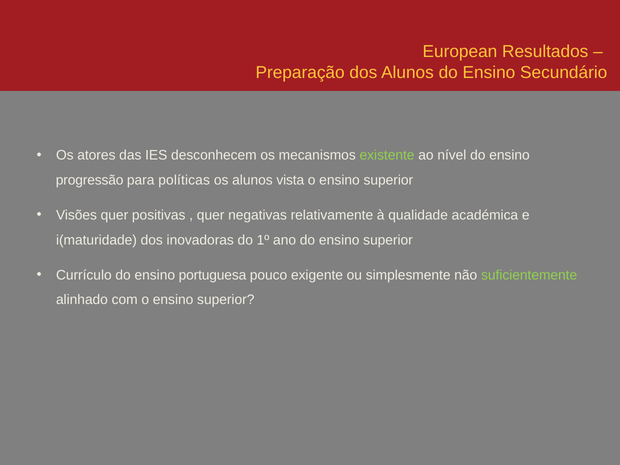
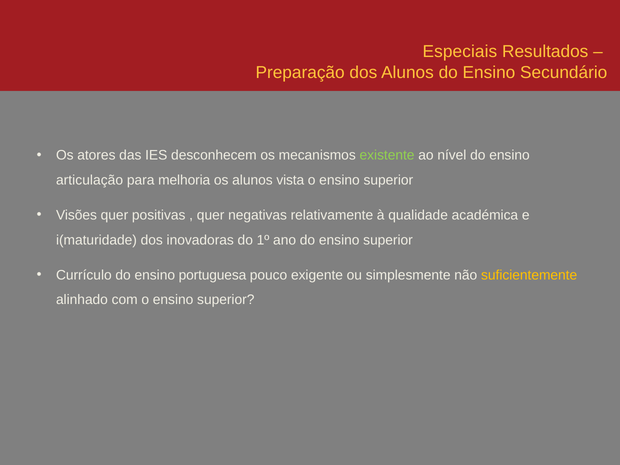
European: European -> Especiais
progressão: progressão -> articulação
políticas: políticas -> melhoria
suficientemente colour: light green -> yellow
